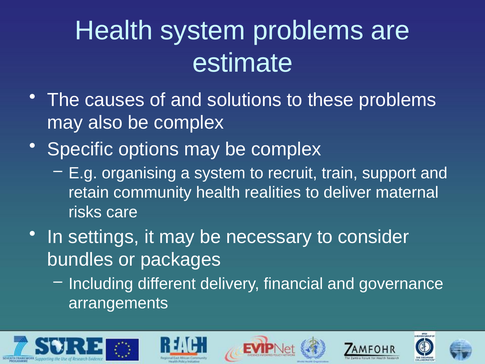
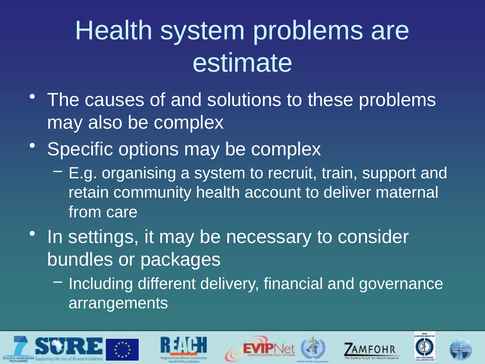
realities: realities -> account
risks: risks -> from
